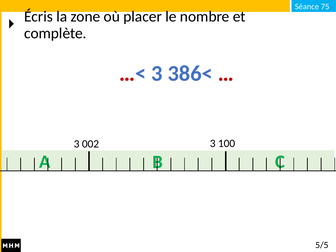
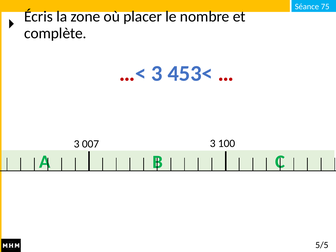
386<: 386< -> 453<
002: 002 -> 007
